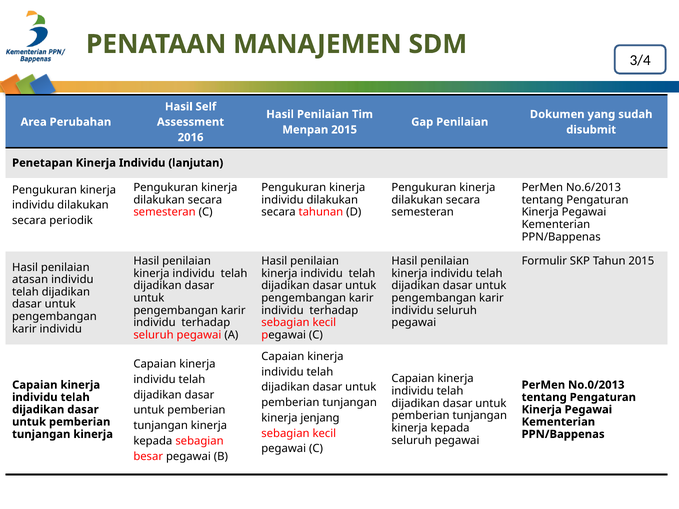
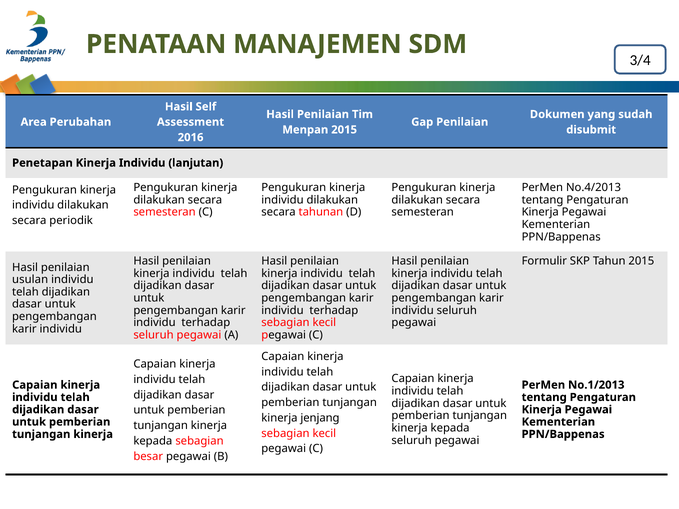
No.6/2013: No.6/2013 -> No.4/2013
atasan: atasan -> usulan
No.0/2013: No.0/2013 -> No.1/2013
